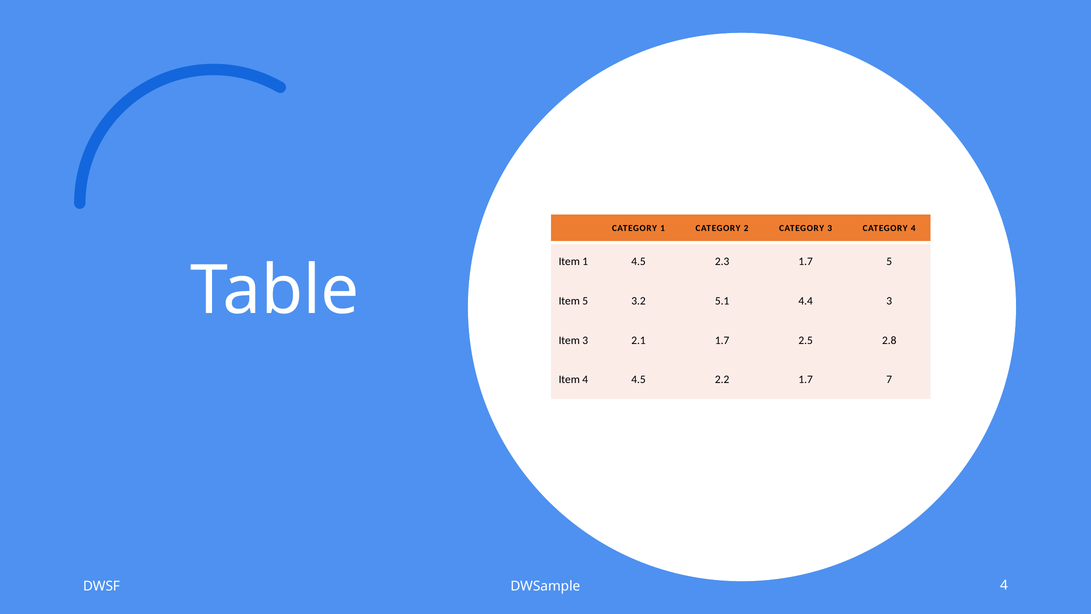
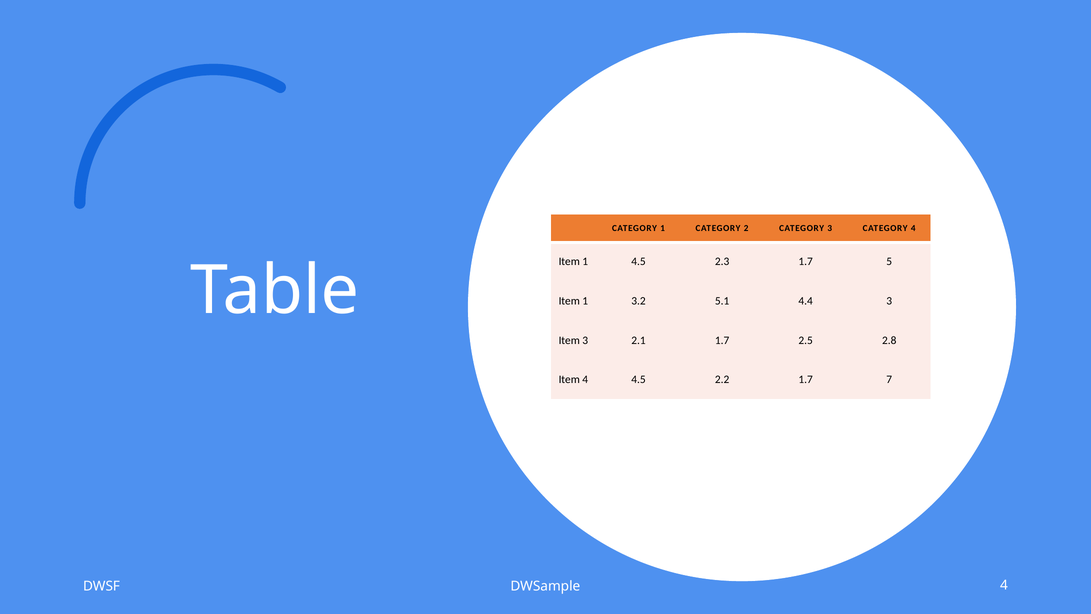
5 at (585, 301): 5 -> 1
